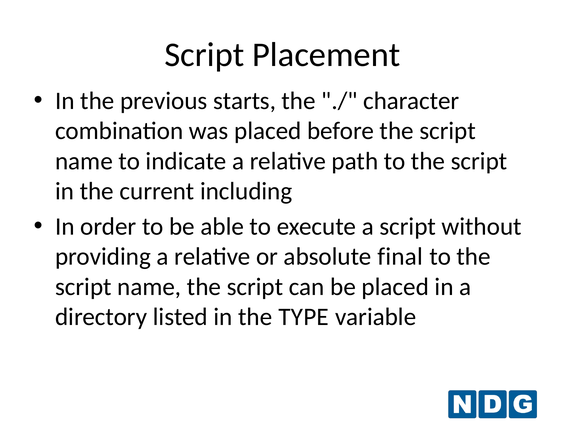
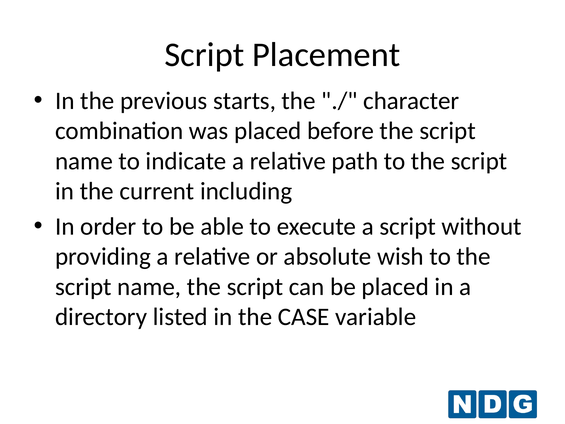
final: final -> wish
TYPE: TYPE -> CASE
